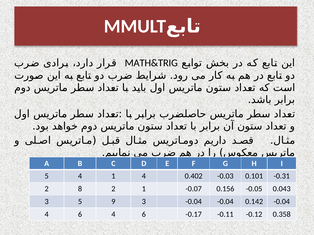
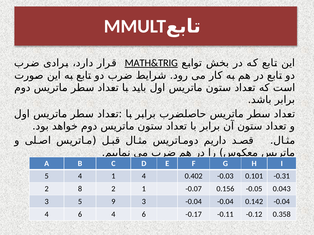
MATH&TRIG underline: none -> present
